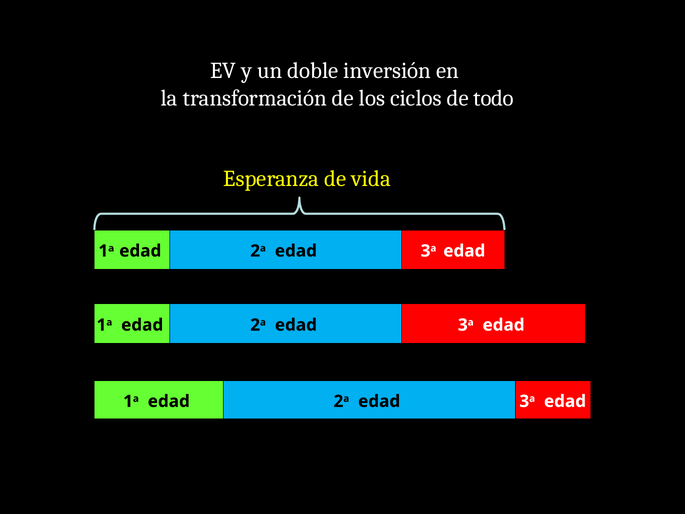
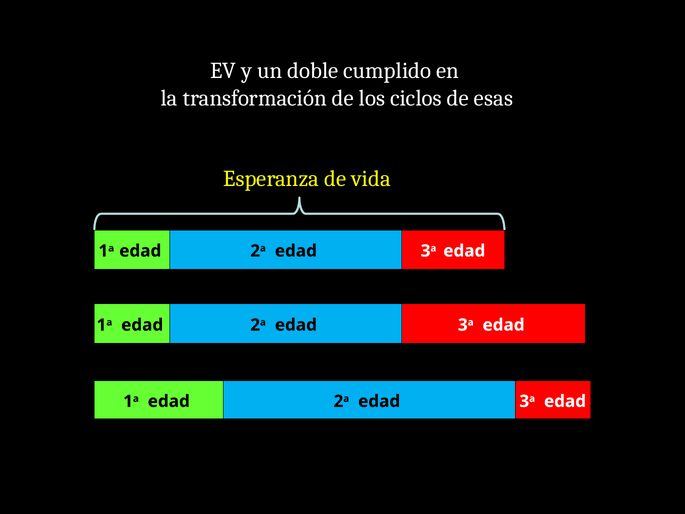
inversión: inversión -> cumplido
todo: todo -> esas
